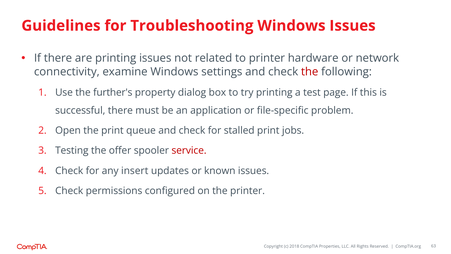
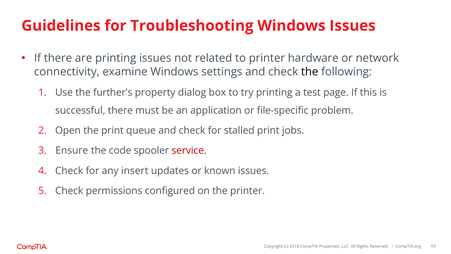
the at (310, 72) colour: red -> black
Testing: Testing -> Ensure
offer: offer -> code
